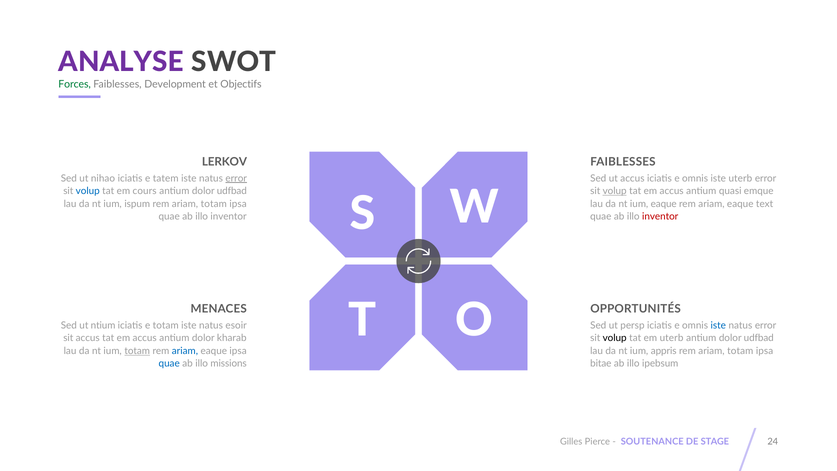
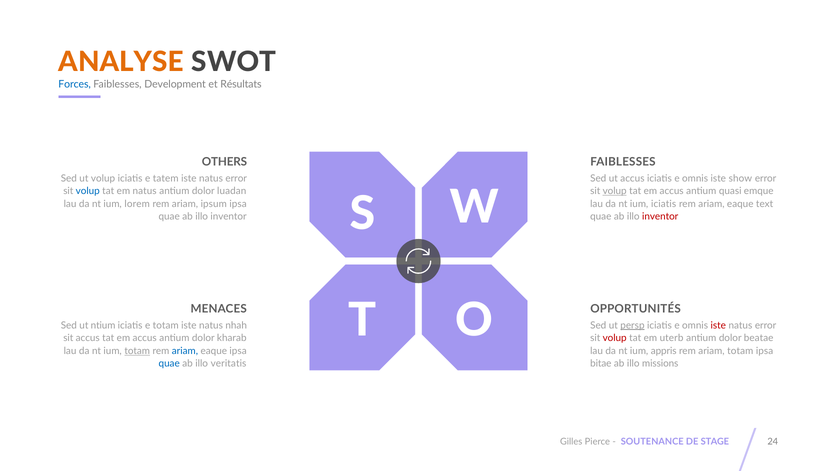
ANALYSE colour: purple -> orange
Forces colour: green -> blue
Objectifs: Objectifs -> Résultats
LERKOV: LERKOV -> OTHERS
ut nihao: nihao -> volup
error at (236, 178) underline: present -> none
iste uterb: uterb -> show
em cours: cours -> natus
udfbad at (232, 191): udfbad -> luadan
ispum: ispum -> lorem
totam at (214, 204): totam -> ipsum
ium eaque: eaque -> iciatis
esoir: esoir -> nhah
persp underline: none -> present
iste at (718, 325) colour: blue -> red
volup at (615, 338) colour: black -> red
udfbad at (759, 338): udfbad -> beatae
missions: missions -> veritatis
ipebsum: ipebsum -> missions
